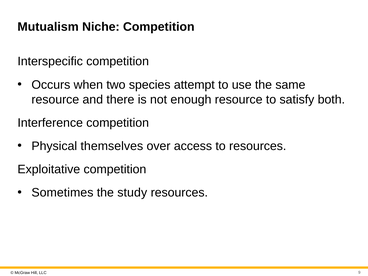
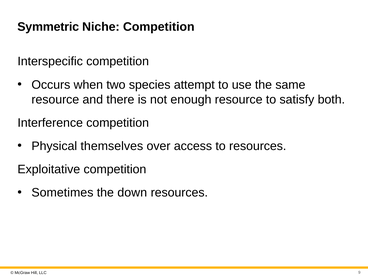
Mutualism: Mutualism -> Symmetric
study: study -> down
